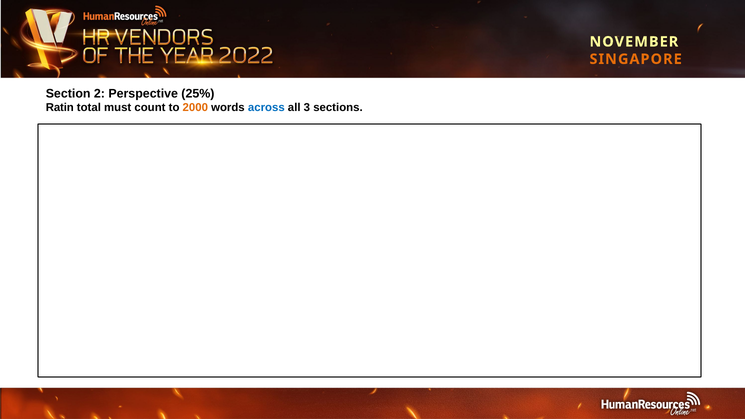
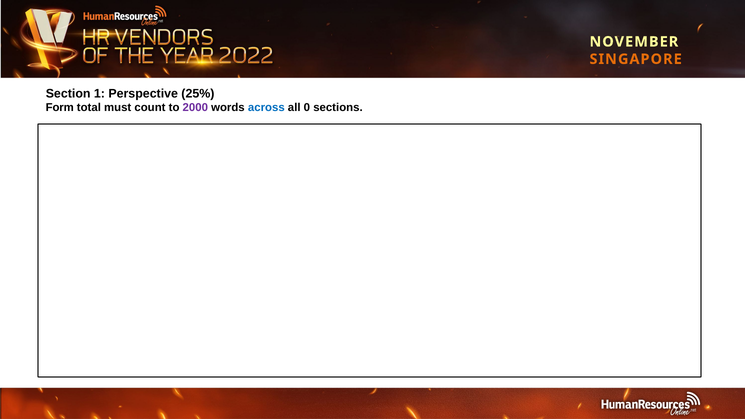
2: 2 -> 1
Ratin: Ratin -> Form
2000 colour: orange -> purple
3: 3 -> 0
